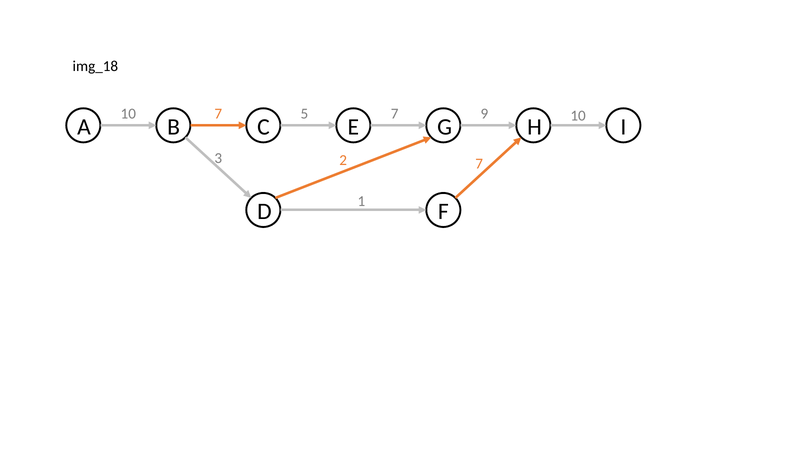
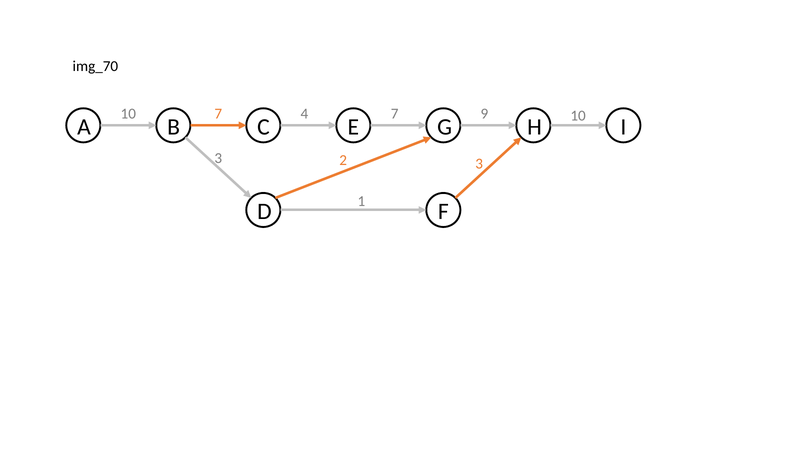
img_18: img_18 -> img_70
5: 5 -> 4
2 7: 7 -> 3
